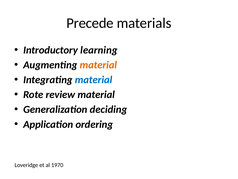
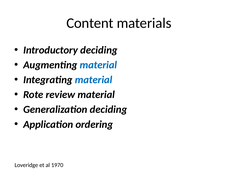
Precede: Precede -> Content
Introductory learning: learning -> deciding
material at (98, 65) colour: orange -> blue
